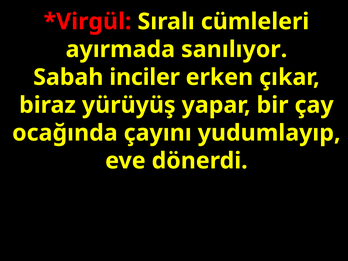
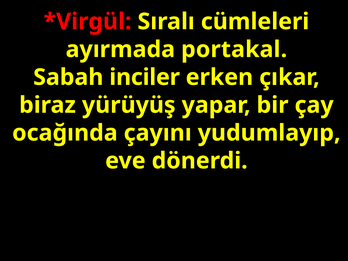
sanılıyor: sanılıyor -> portakal
